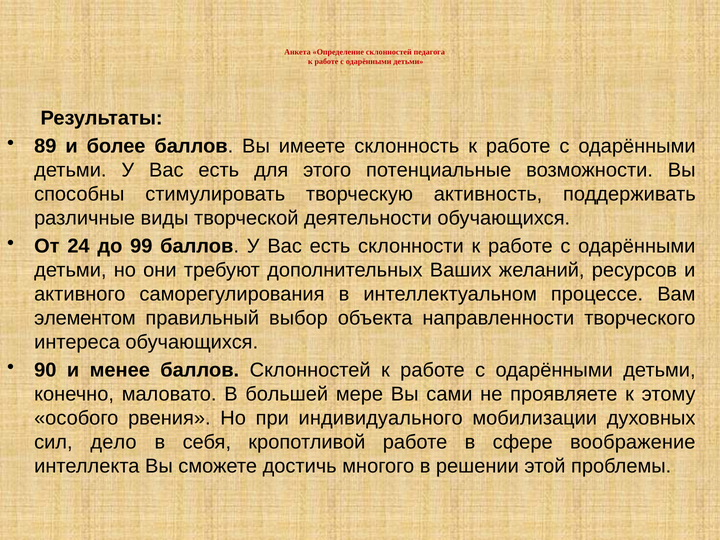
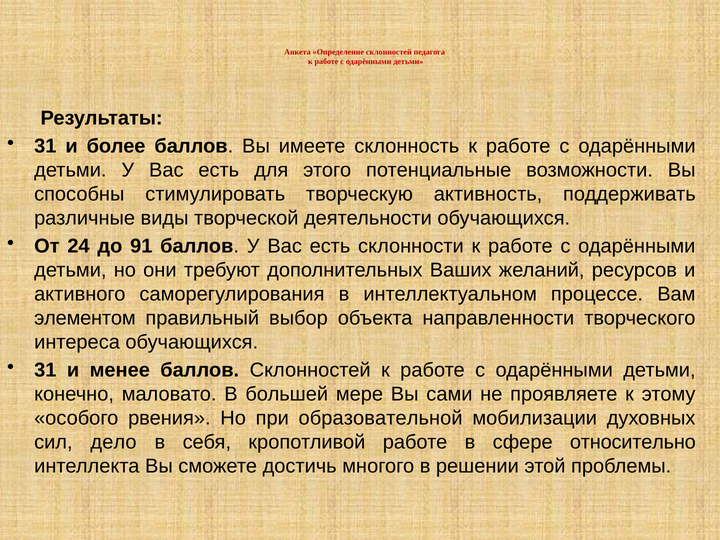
89 at (45, 146): 89 -> 31
99: 99 -> 91
90 at (45, 370): 90 -> 31
индивидуального: индивидуального -> образовательной
воображение: воображение -> относительно
